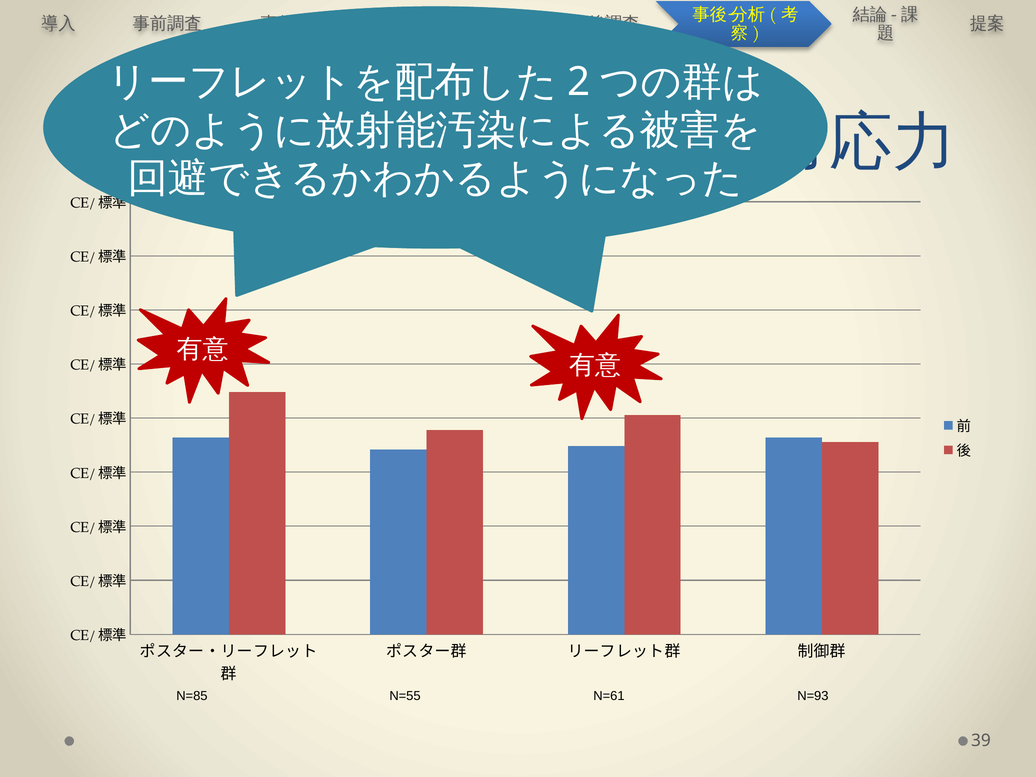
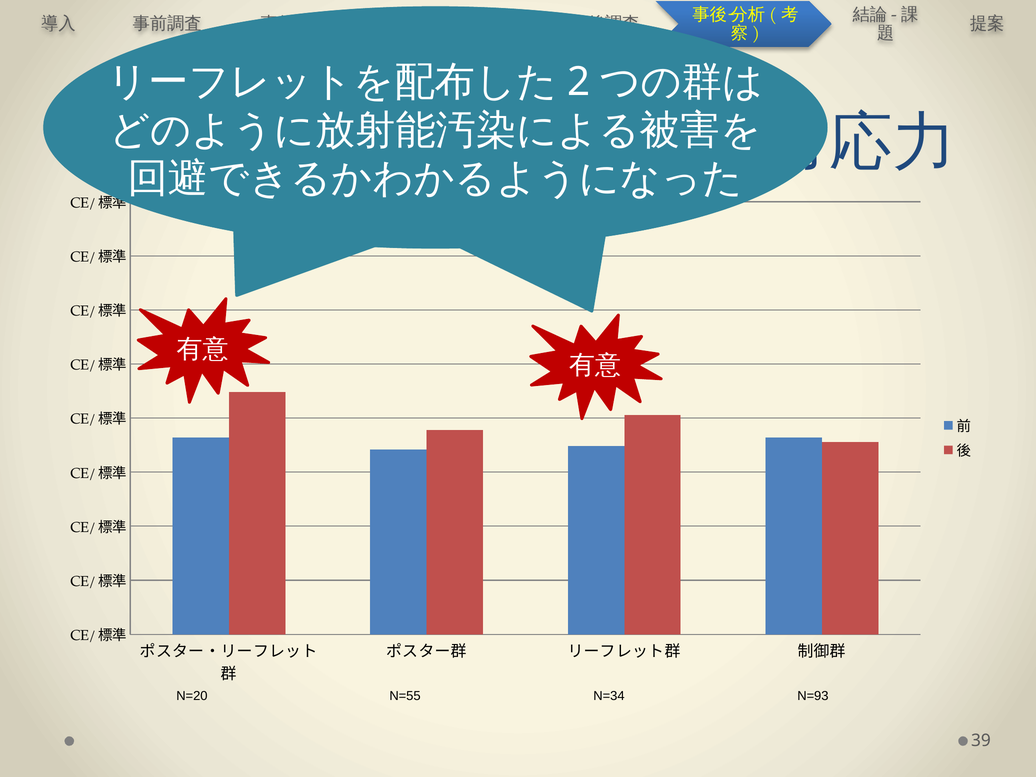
N=85: N=85 -> N=20
N=61: N=61 -> N=34
